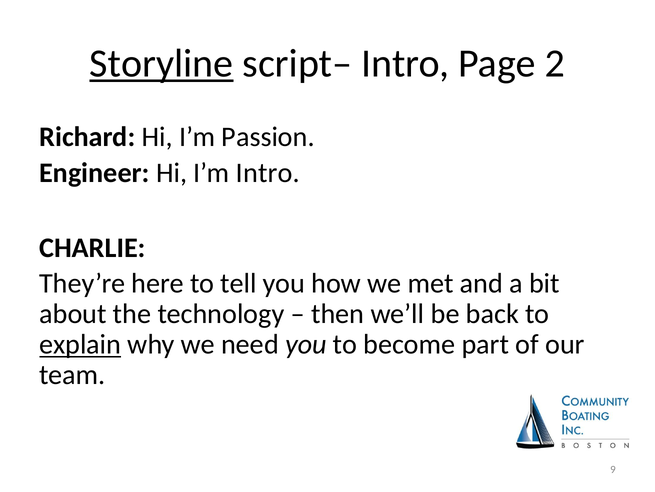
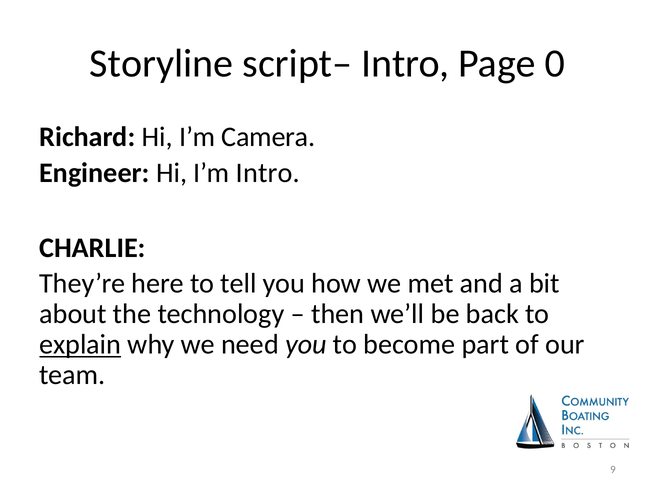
Storyline underline: present -> none
2: 2 -> 0
Passion: Passion -> Camera
